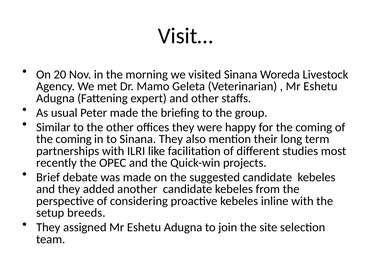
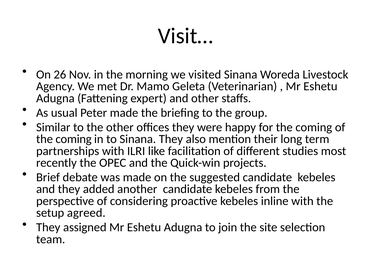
20: 20 -> 26
breeds: breeds -> agreed
